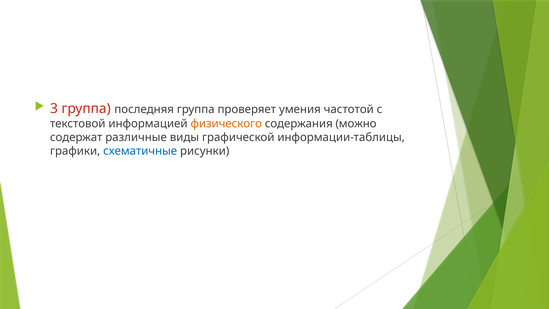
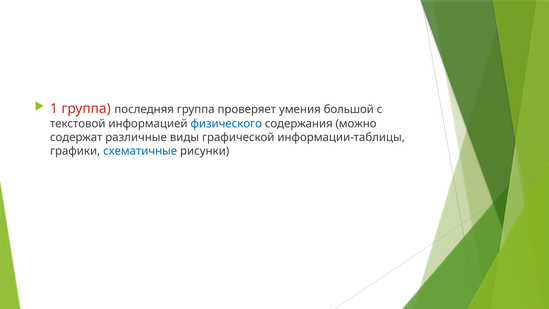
3: 3 -> 1
частотой: частотой -> большой
физического colour: orange -> blue
